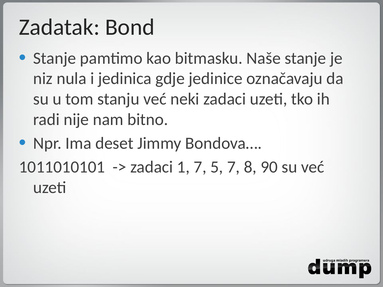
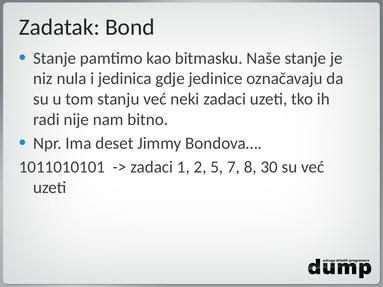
1 7: 7 -> 2
90: 90 -> 30
